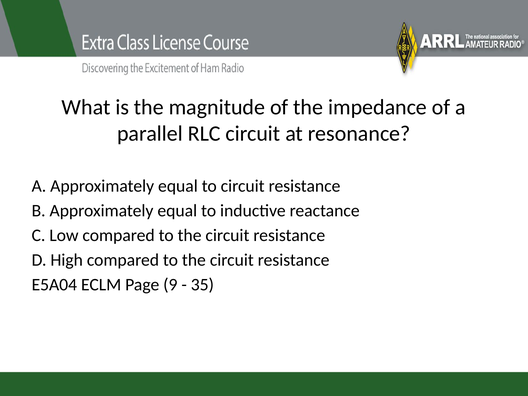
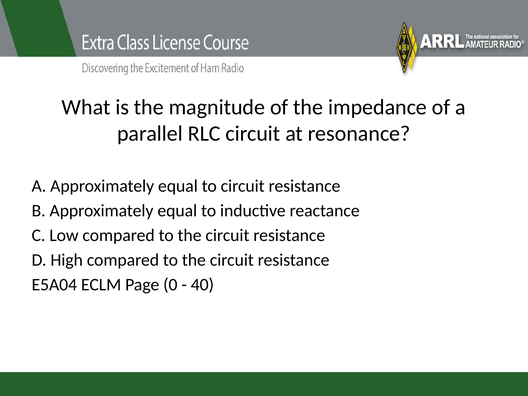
9: 9 -> 0
35: 35 -> 40
